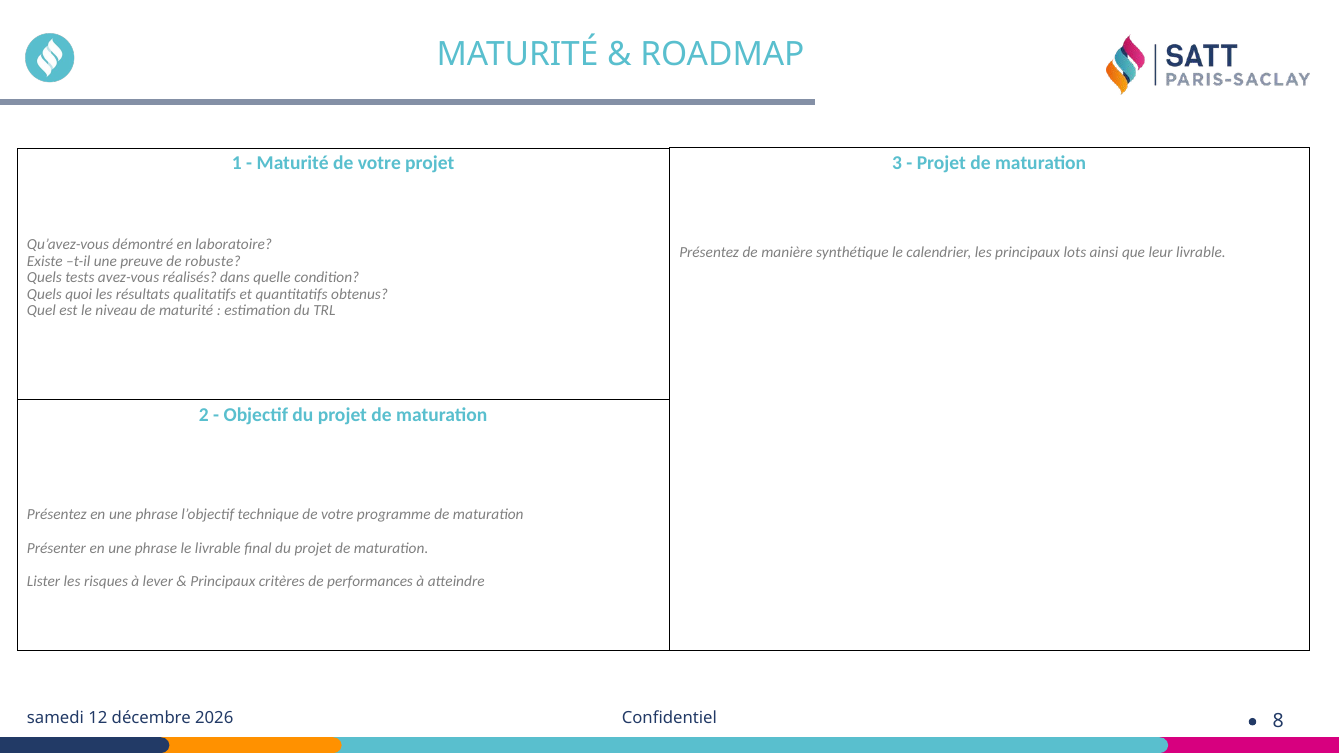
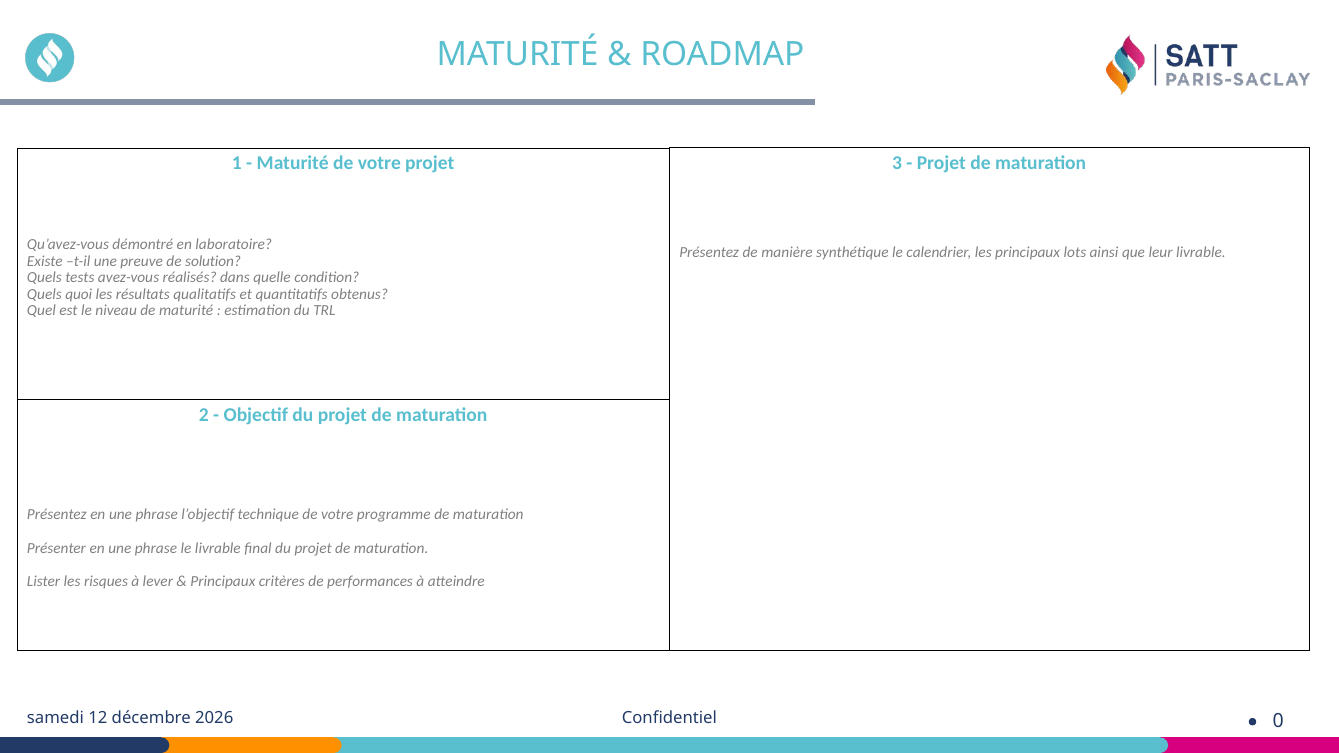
robuste: robuste -> solution
8: 8 -> 0
